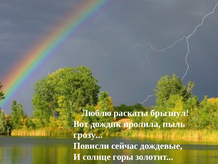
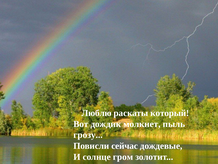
брызнул: брызнул -> который
пролила: пролила -> молкнет
горы: горы -> гром
